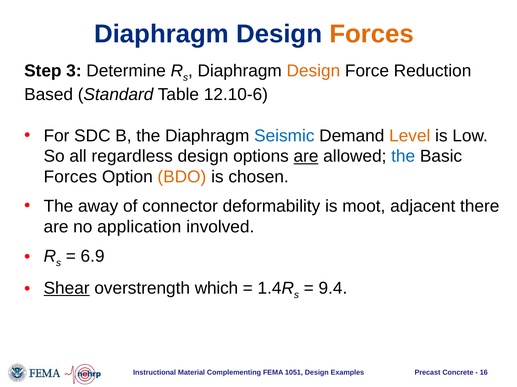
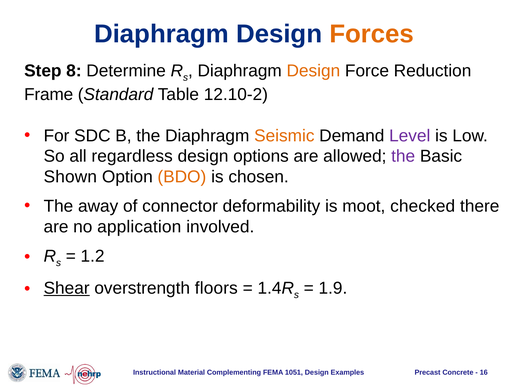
3: 3 -> 8
Based: Based -> Frame
12.10-6: 12.10-6 -> 12.10-2
Seismic colour: blue -> orange
Level colour: orange -> purple
are at (306, 157) underline: present -> none
the at (403, 157) colour: blue -> purple
Forces at (70, 177): Forces -> Shown
adjacent: adjacent -> checked
6.9: 6.9 -> 1.2
which: which -> floors
9.4: 9.4 -> 1.9
